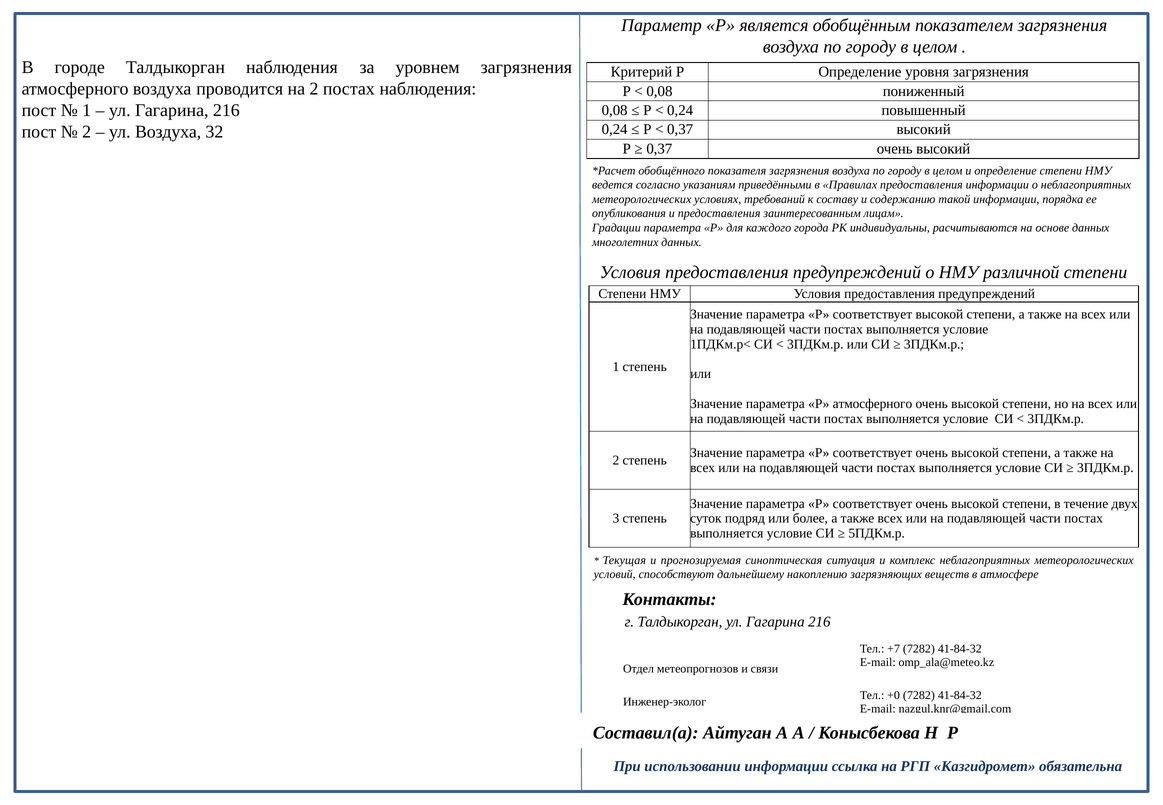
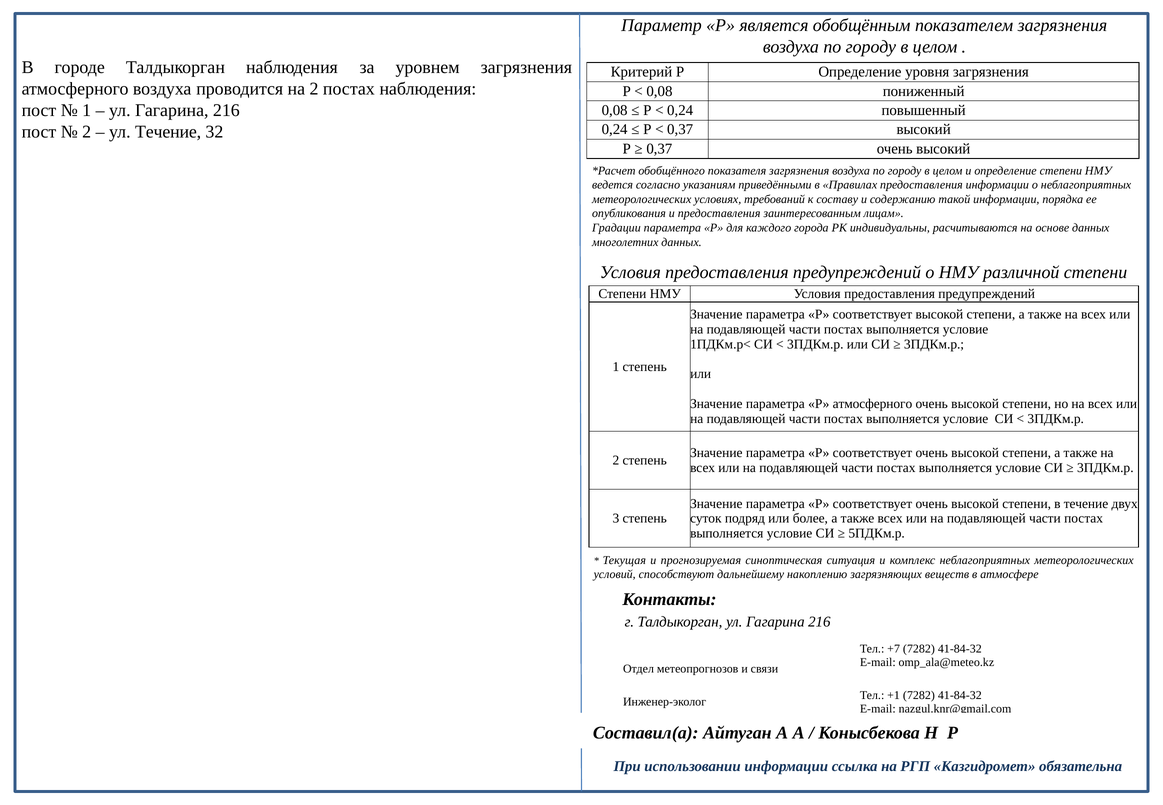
ул Воздуха: Воздуха -> Течение
+0: +0 -> +1
